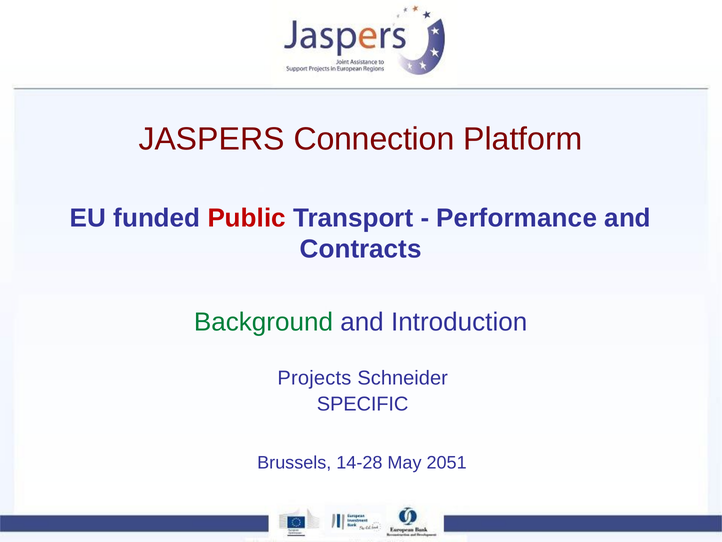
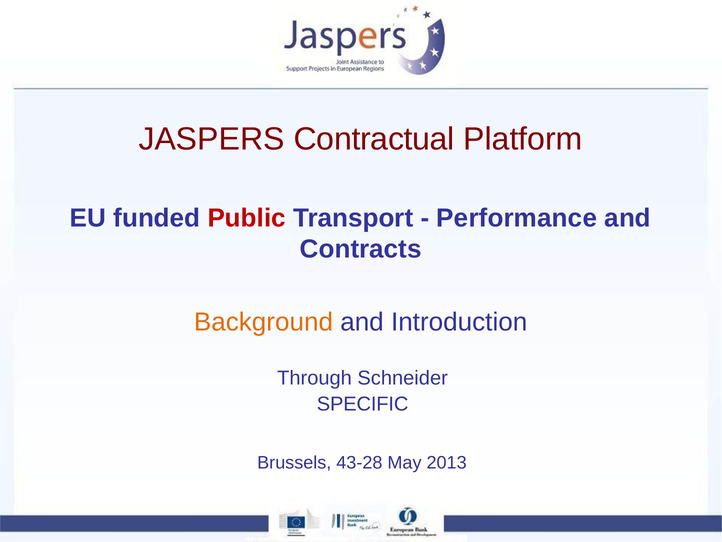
Connection: Connection -> Contractual
Background colour: green -> orange
Projects: Projects -> Through
14-28: 14-28 -> 43-28
2051: 2051 -> 2013
